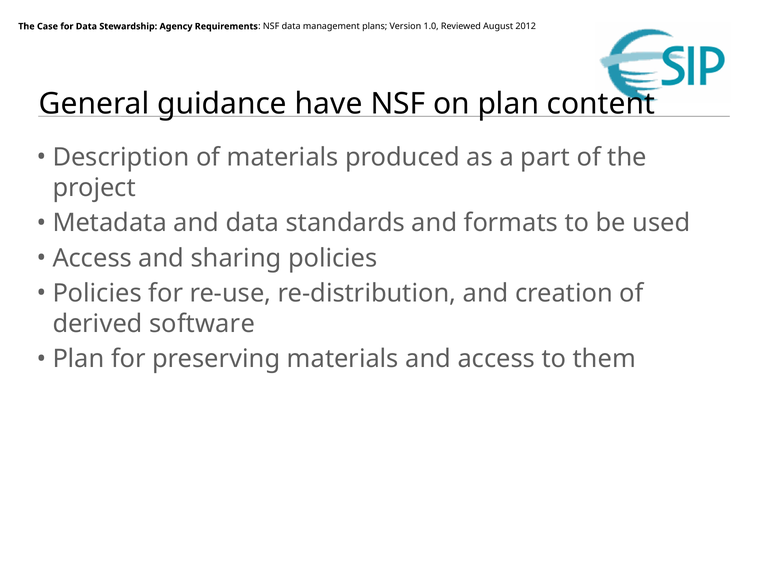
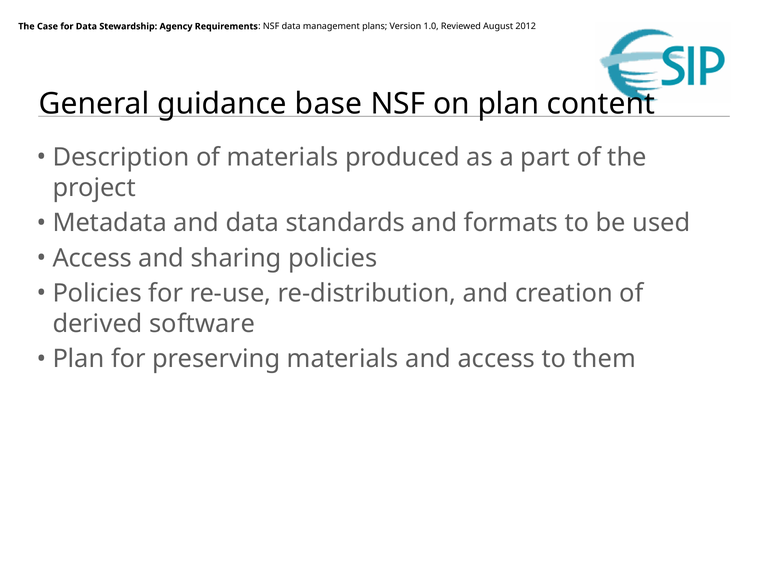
have: have -> base
